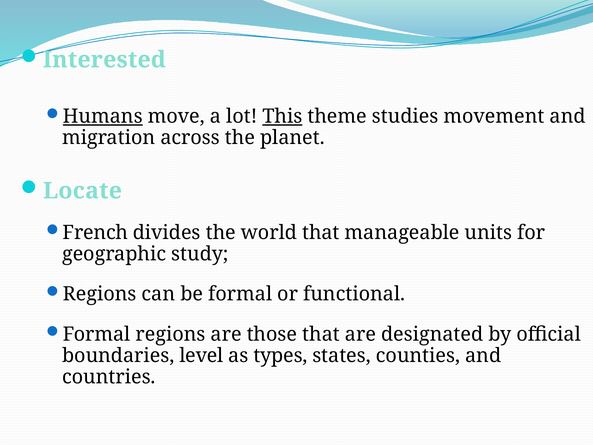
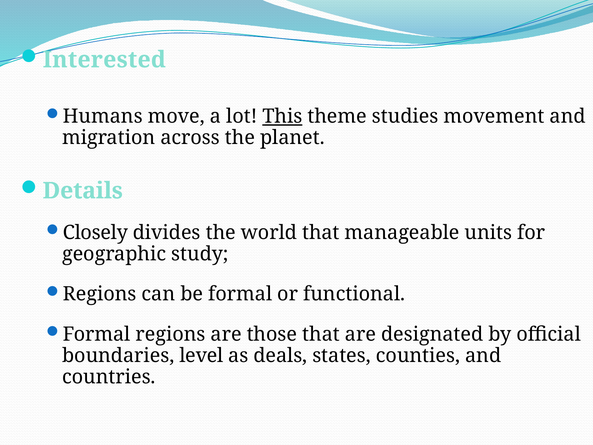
Humans underline: present -> none
Locate: Locate -> Details
French: French -> Closely
types: types -> deals
